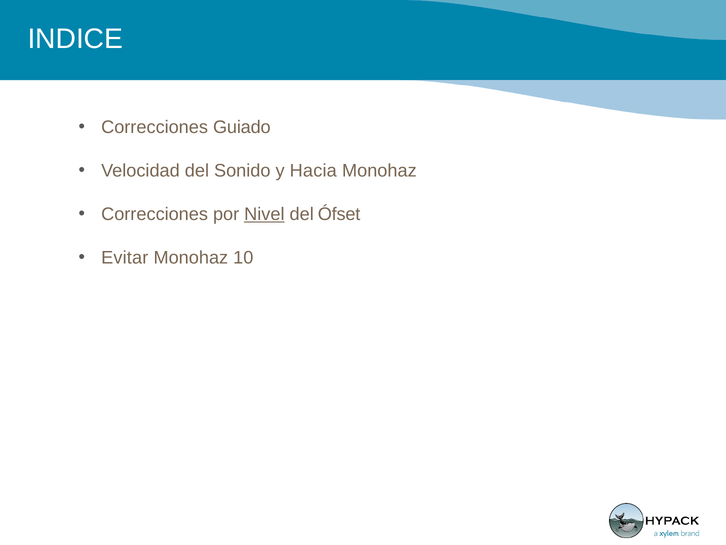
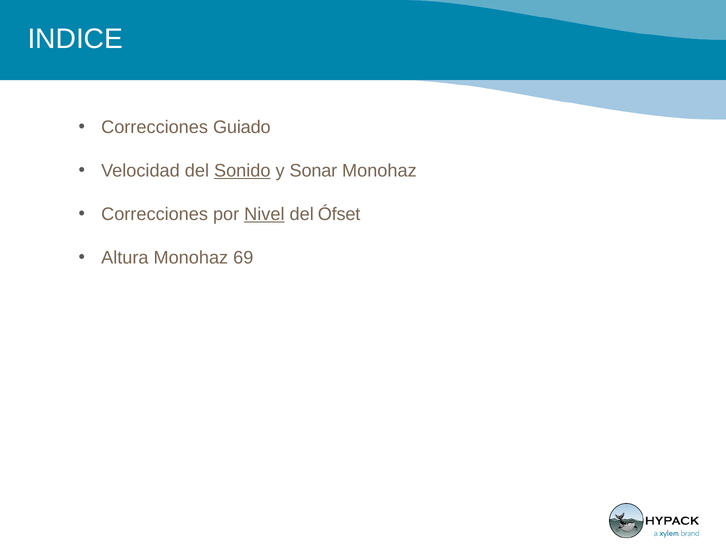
Sonido underline: none -> present
Hacia: Hacia -> Sonar
Evitar: Evitar -> Altura
10: 10 -> 69
